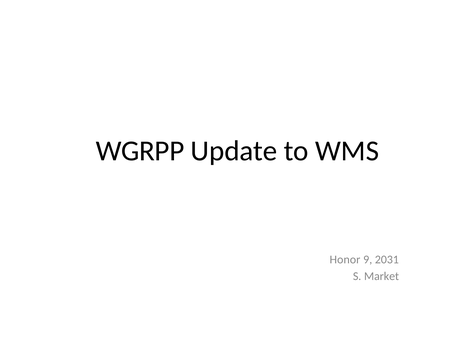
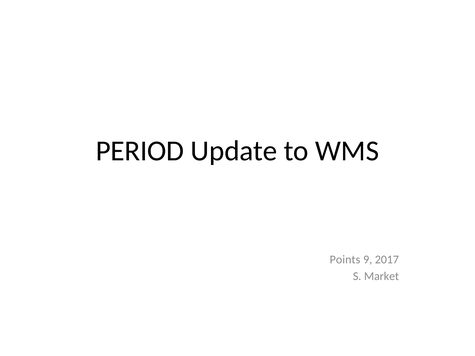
WGRPP: WGRPP -> PERIOD
Honor: Honor -> Points
2031: 2031 -> 2017
